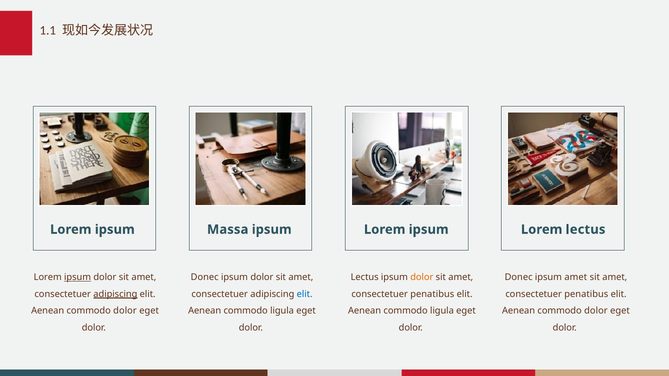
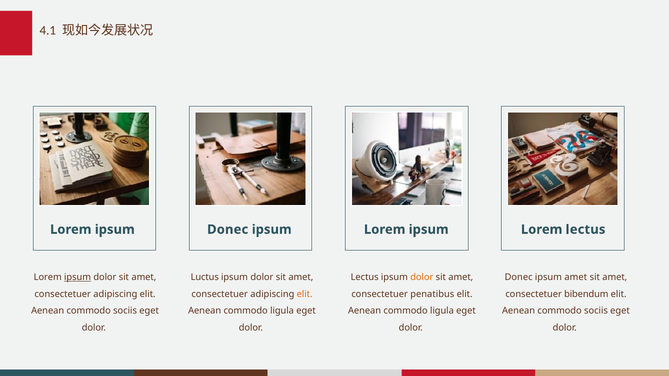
1.1: 1.1 -> 4.1
Massa at (228, 230): Massa -> Donec
Donec at (205, 278): Donec -> Luctus
adipiscing at (115, 294) underline: present -> none
elit at (305, 294) colour: blue -> orange
penatibus at (586, 294): penatibus -> bibendum
dolor at (125, 311): dolor -> sociis
dolor at (596, 311): dolor -> sociis
